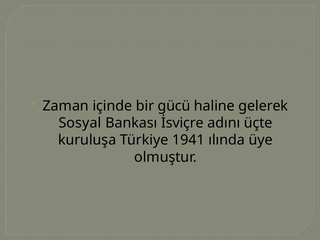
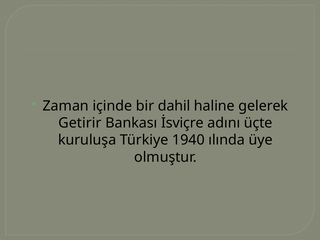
gücü: gücü -> dahil
Sosyal: Sosyal -> Getirir
1941: 1941 -> 1940
